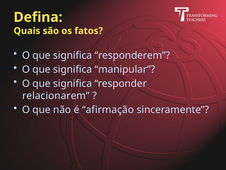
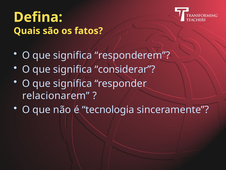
manipular: manipular -> considerar
afirmação: afirmação -> tecnologia
